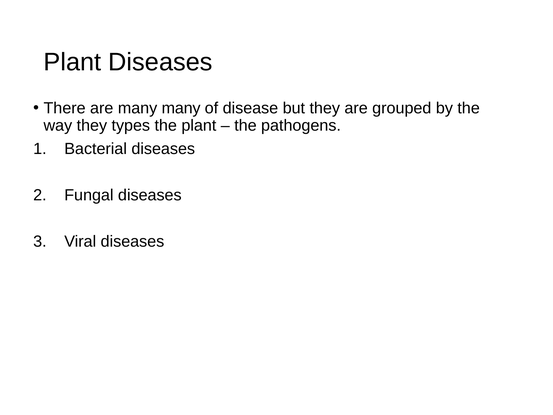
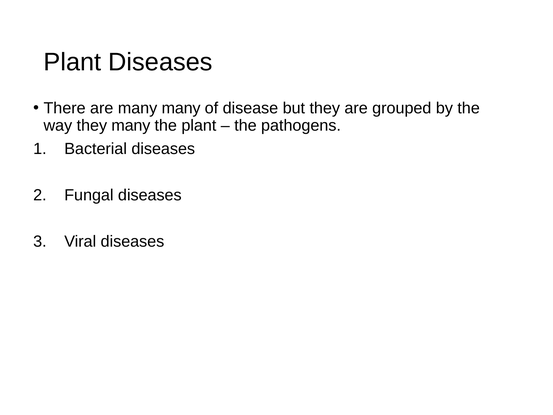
they types: types -> many
